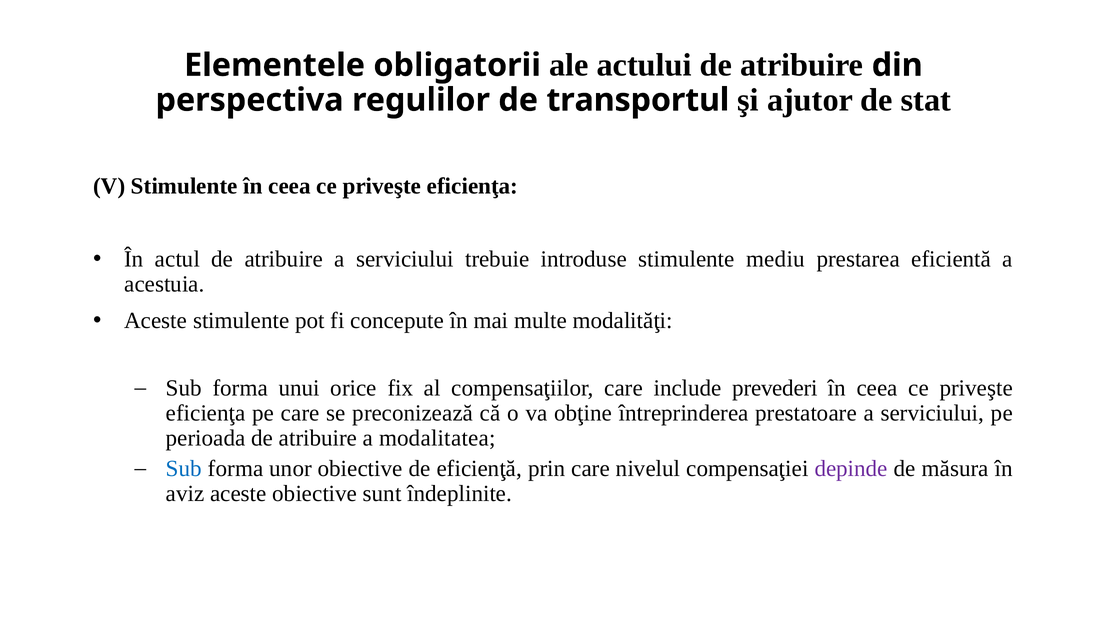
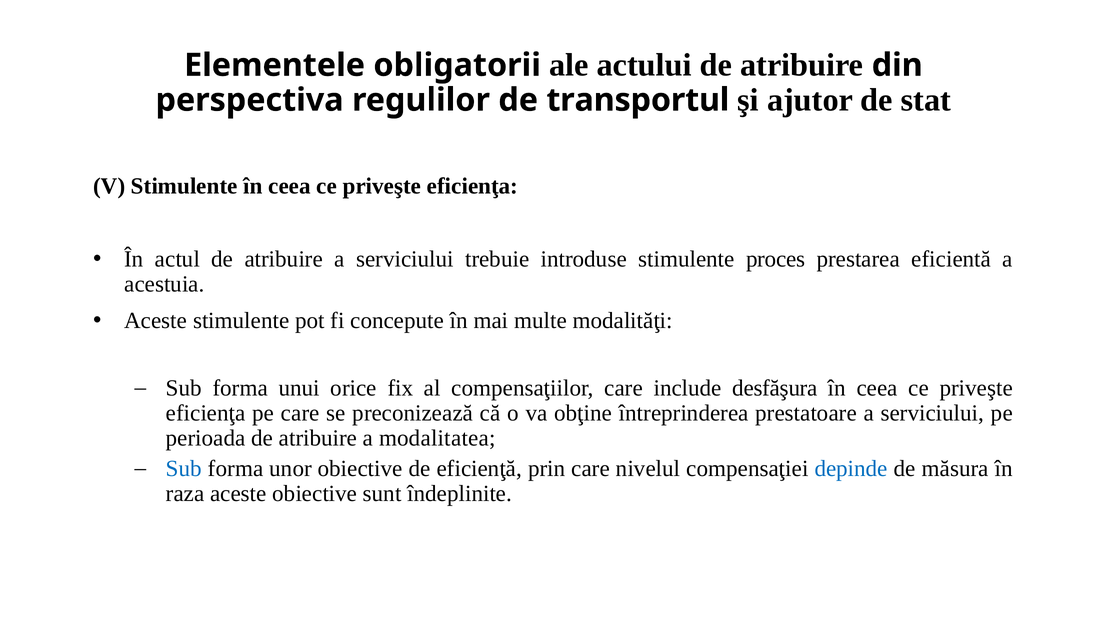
mediu: mediu -> proces
prevederi: prevederi -> desfăşura
depinde colour: purple -> blue
aviz: aviz -> raza
